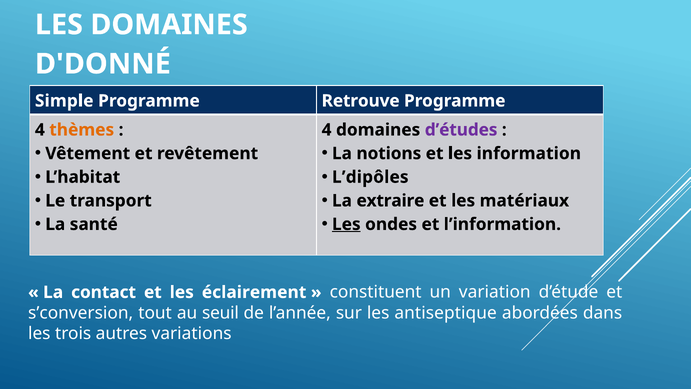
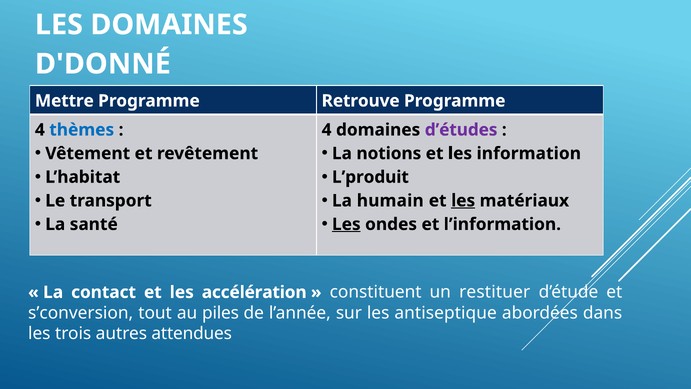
Simple: Simple -> Mettre
thèmes colour: orange -> blue
L’dipôles: L’dipôles -> L’produit
extraire: extraire -> humain
les at (463, 201) underline: none -> present
éclairement: éclairement -> accélération
variation: variation -> restituer
seuil: seuil -> piles
variations: variations -> attendues
